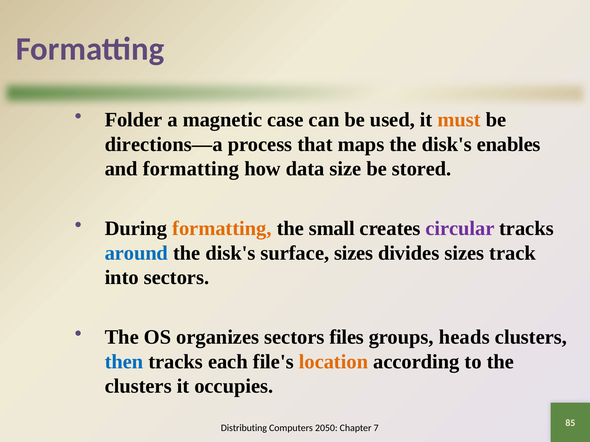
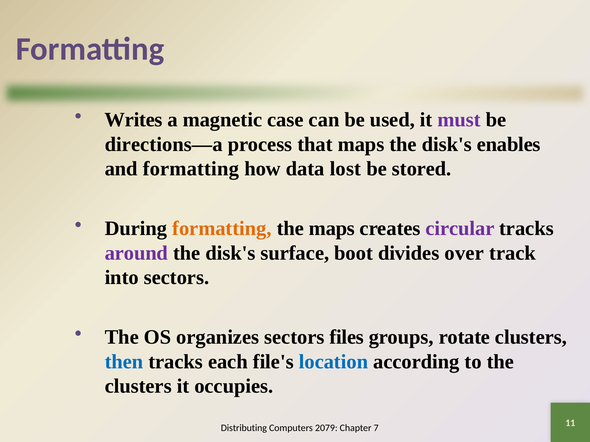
Folder: Folder -> Writes
must colour: orange -> purple
size: size -> lost
the small: small -> maps
around colour: blue -> purple
surface sizes: sizes -> boot
divides sizes: sizes -> over
heads: heads -> rotate
location colour: orange -> blue
2050: 2050 -> 2079
85: 85 -> 11
